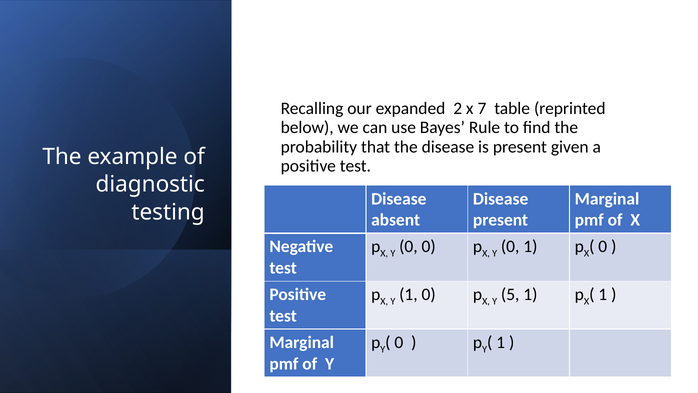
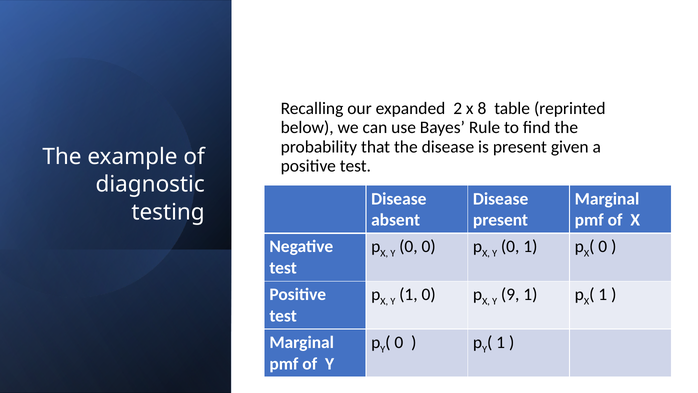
7: 7 -> 8
5: 5 -> 9
